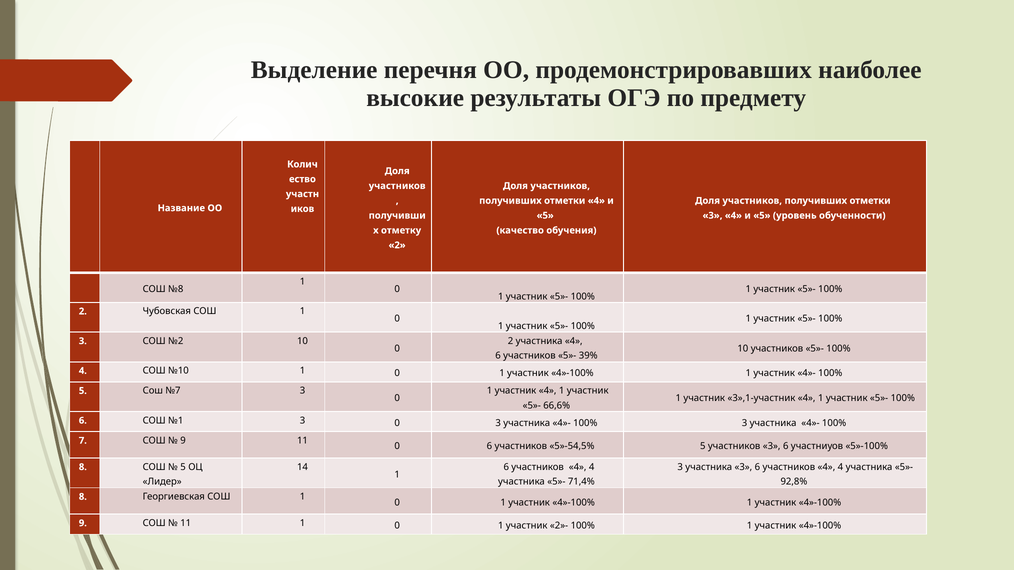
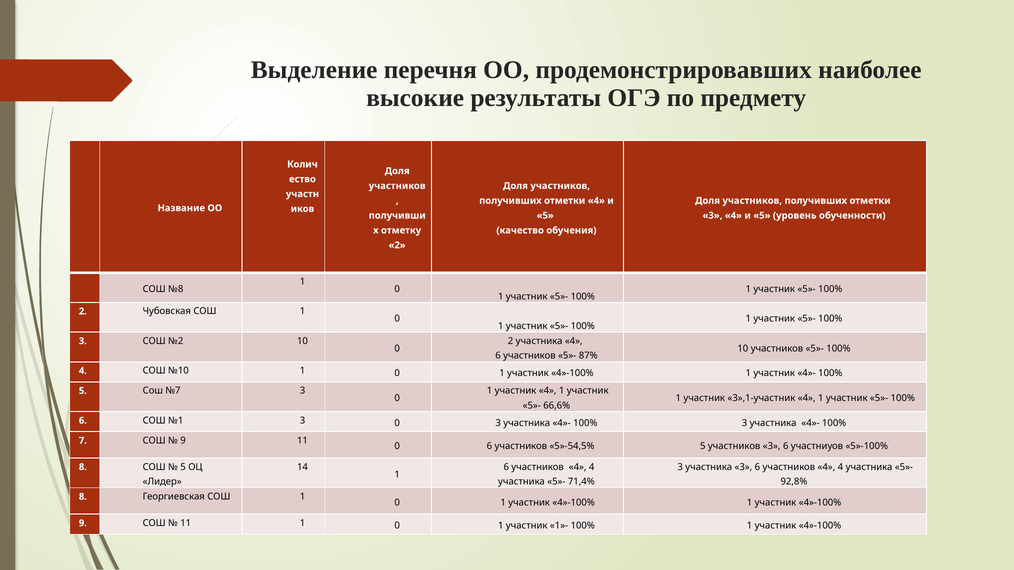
39%: 39% -> 87%
2»-: 2»- -> 1»-
